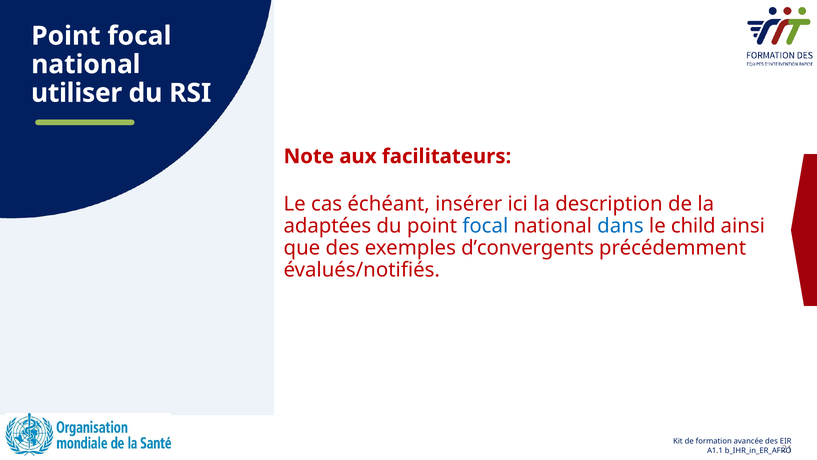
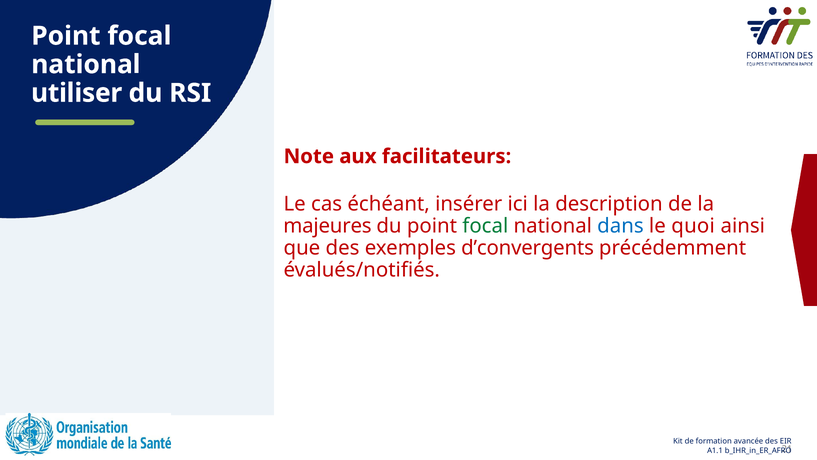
adaptées: adaptées -> majeures
focal at (485, 226) colour: blue -> green
child: child -> quoi
